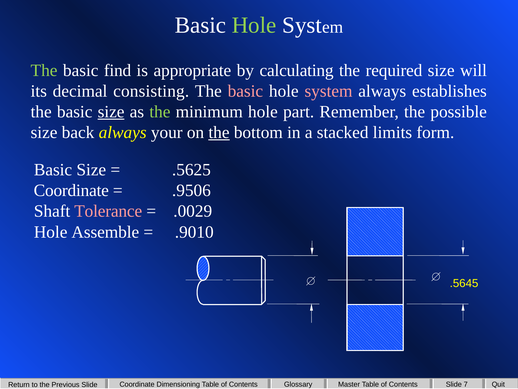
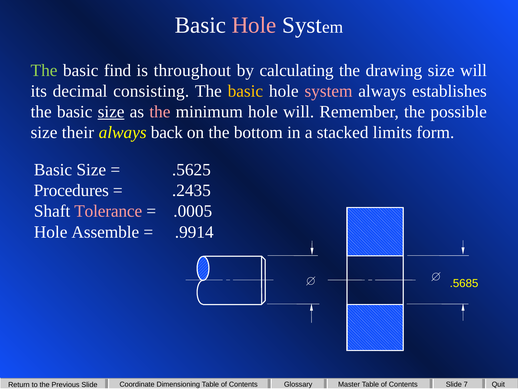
Hole at (254, 25) colour: light green -> pink
appropriate: appropriate -> throughout
required: required -> drawing
basic at (245, 91) colour: pink -> yellow
the at (160, 112) colour: light green -> pink
hole part: part -> will
back: back -> their
your: your -> back
the at (219, 132) underline: present -> none
Coordinate at (71, 190): Coordinate -> Procedures
.9506: .9506 -> .2435
.0029: .0029 -> .0005
.9010: .9010 -> .9914
.5645: .5645 -> .5685
